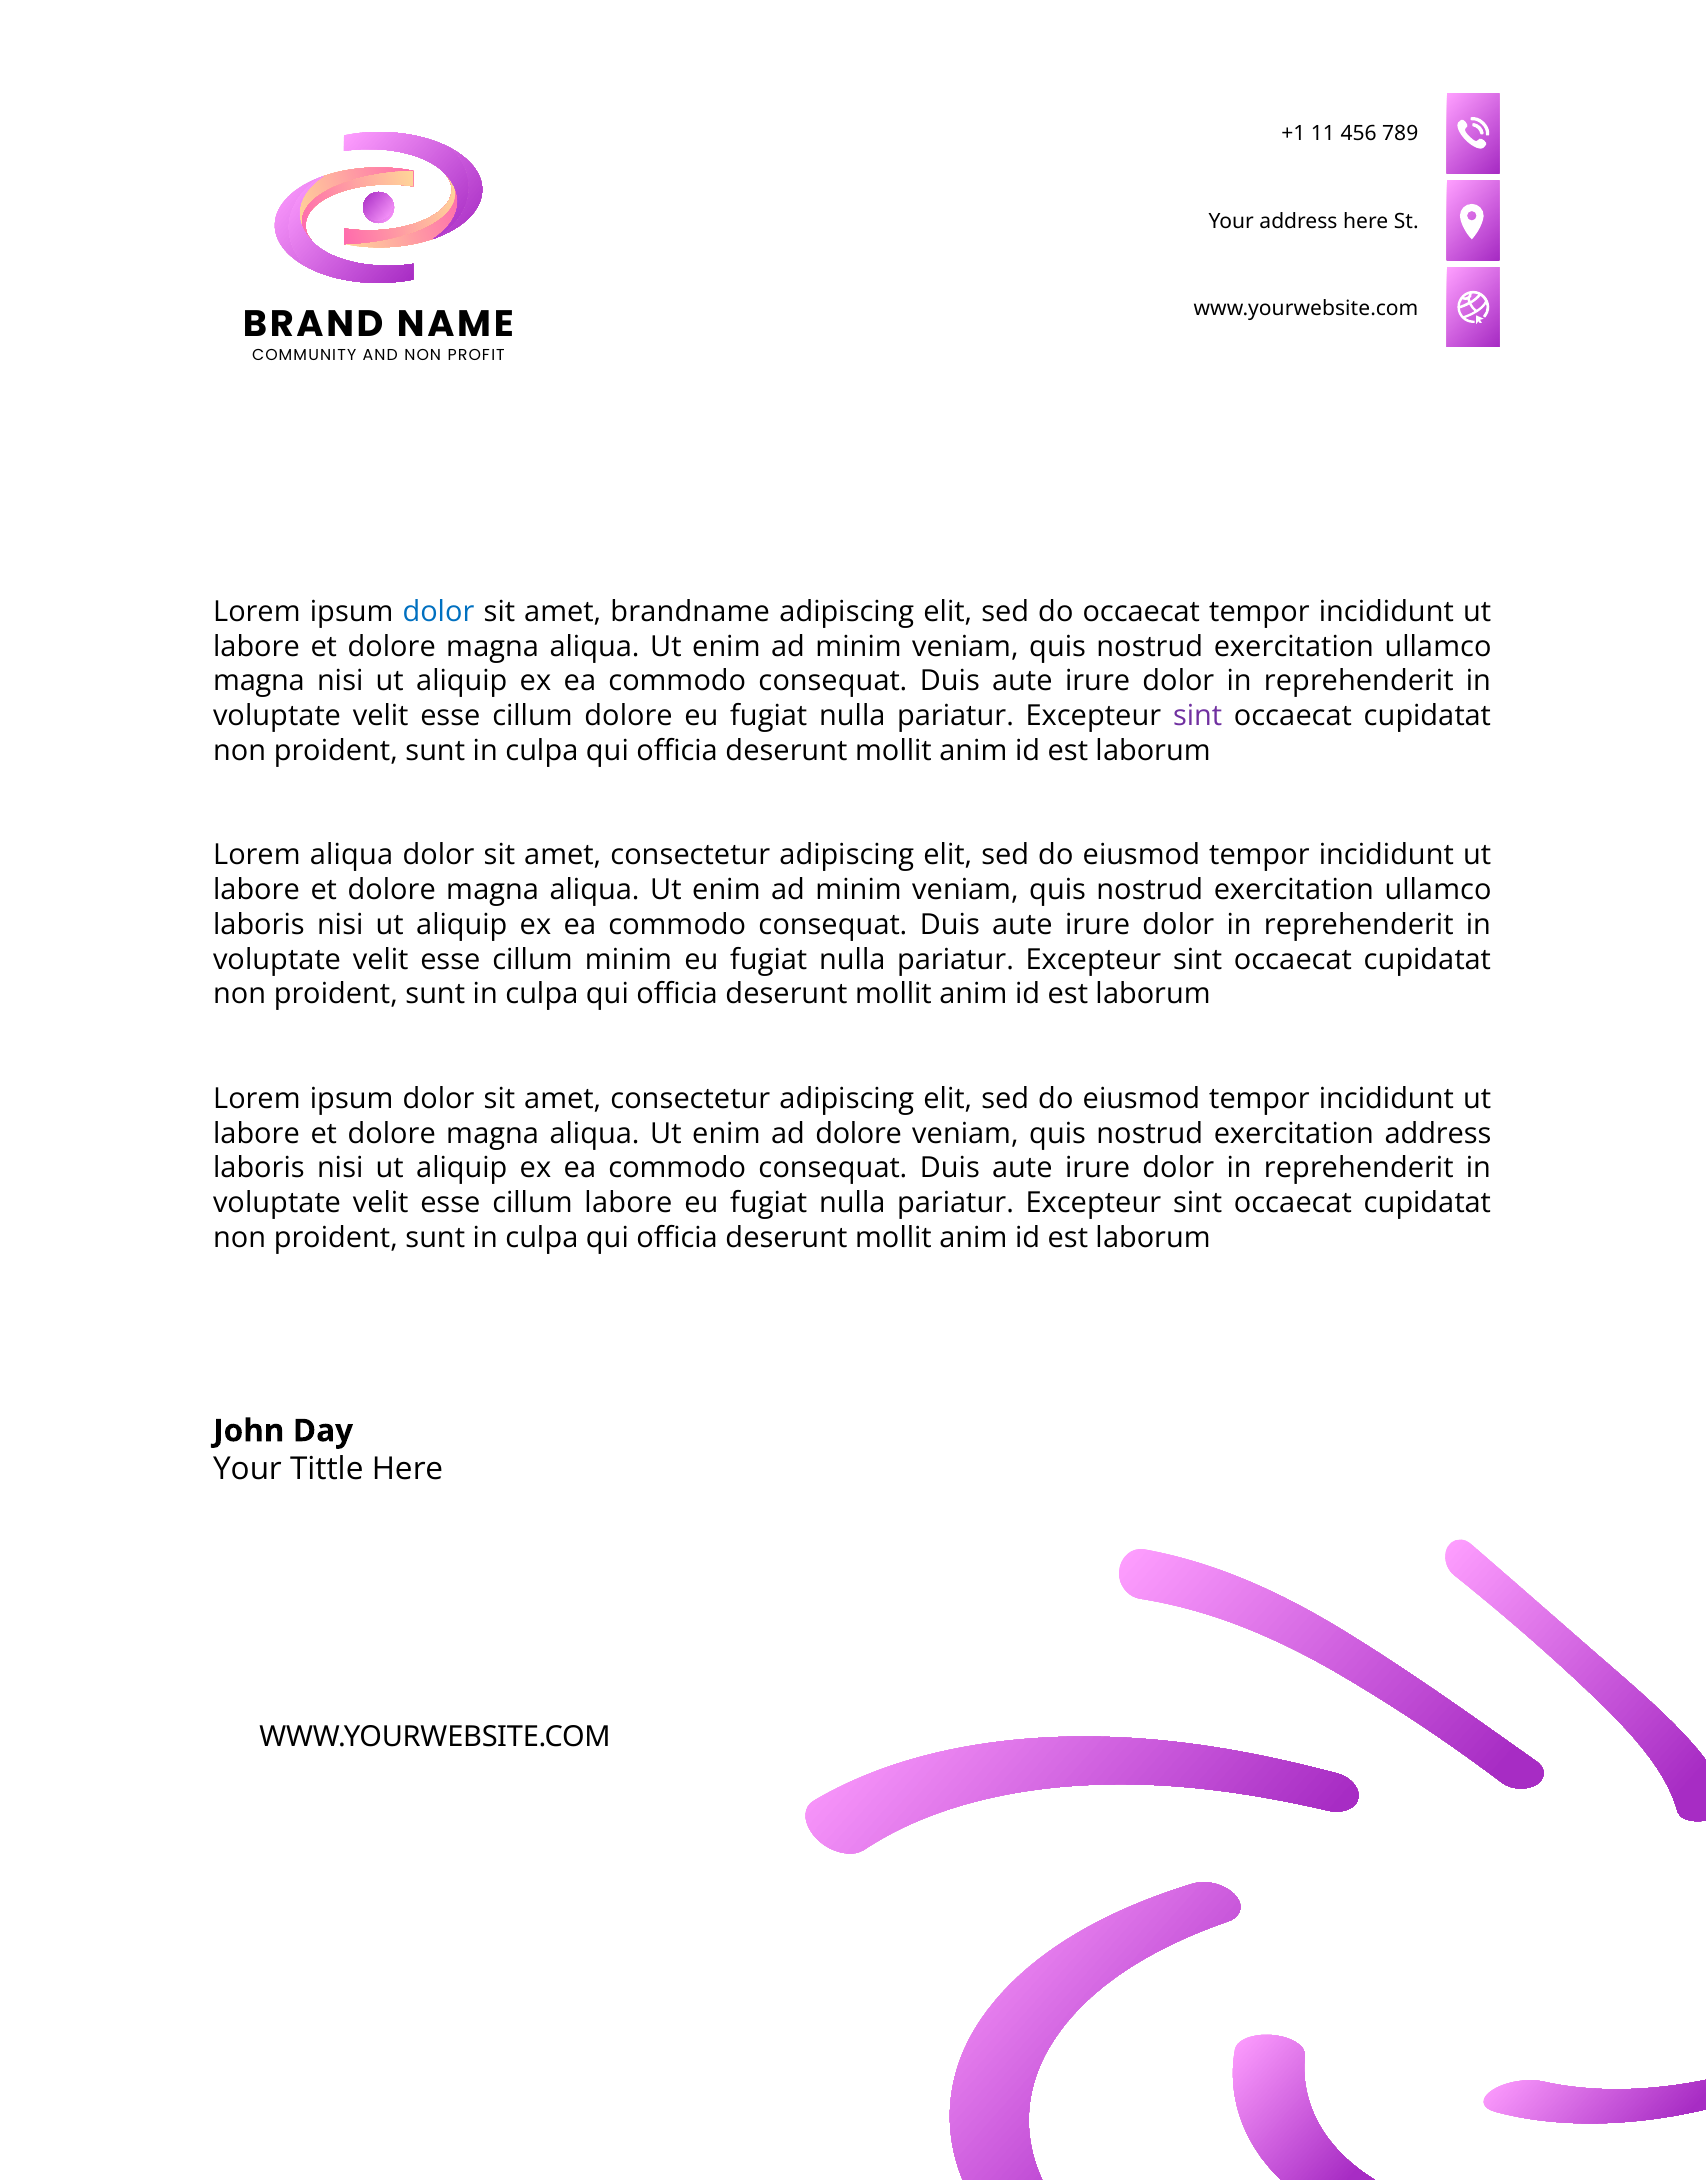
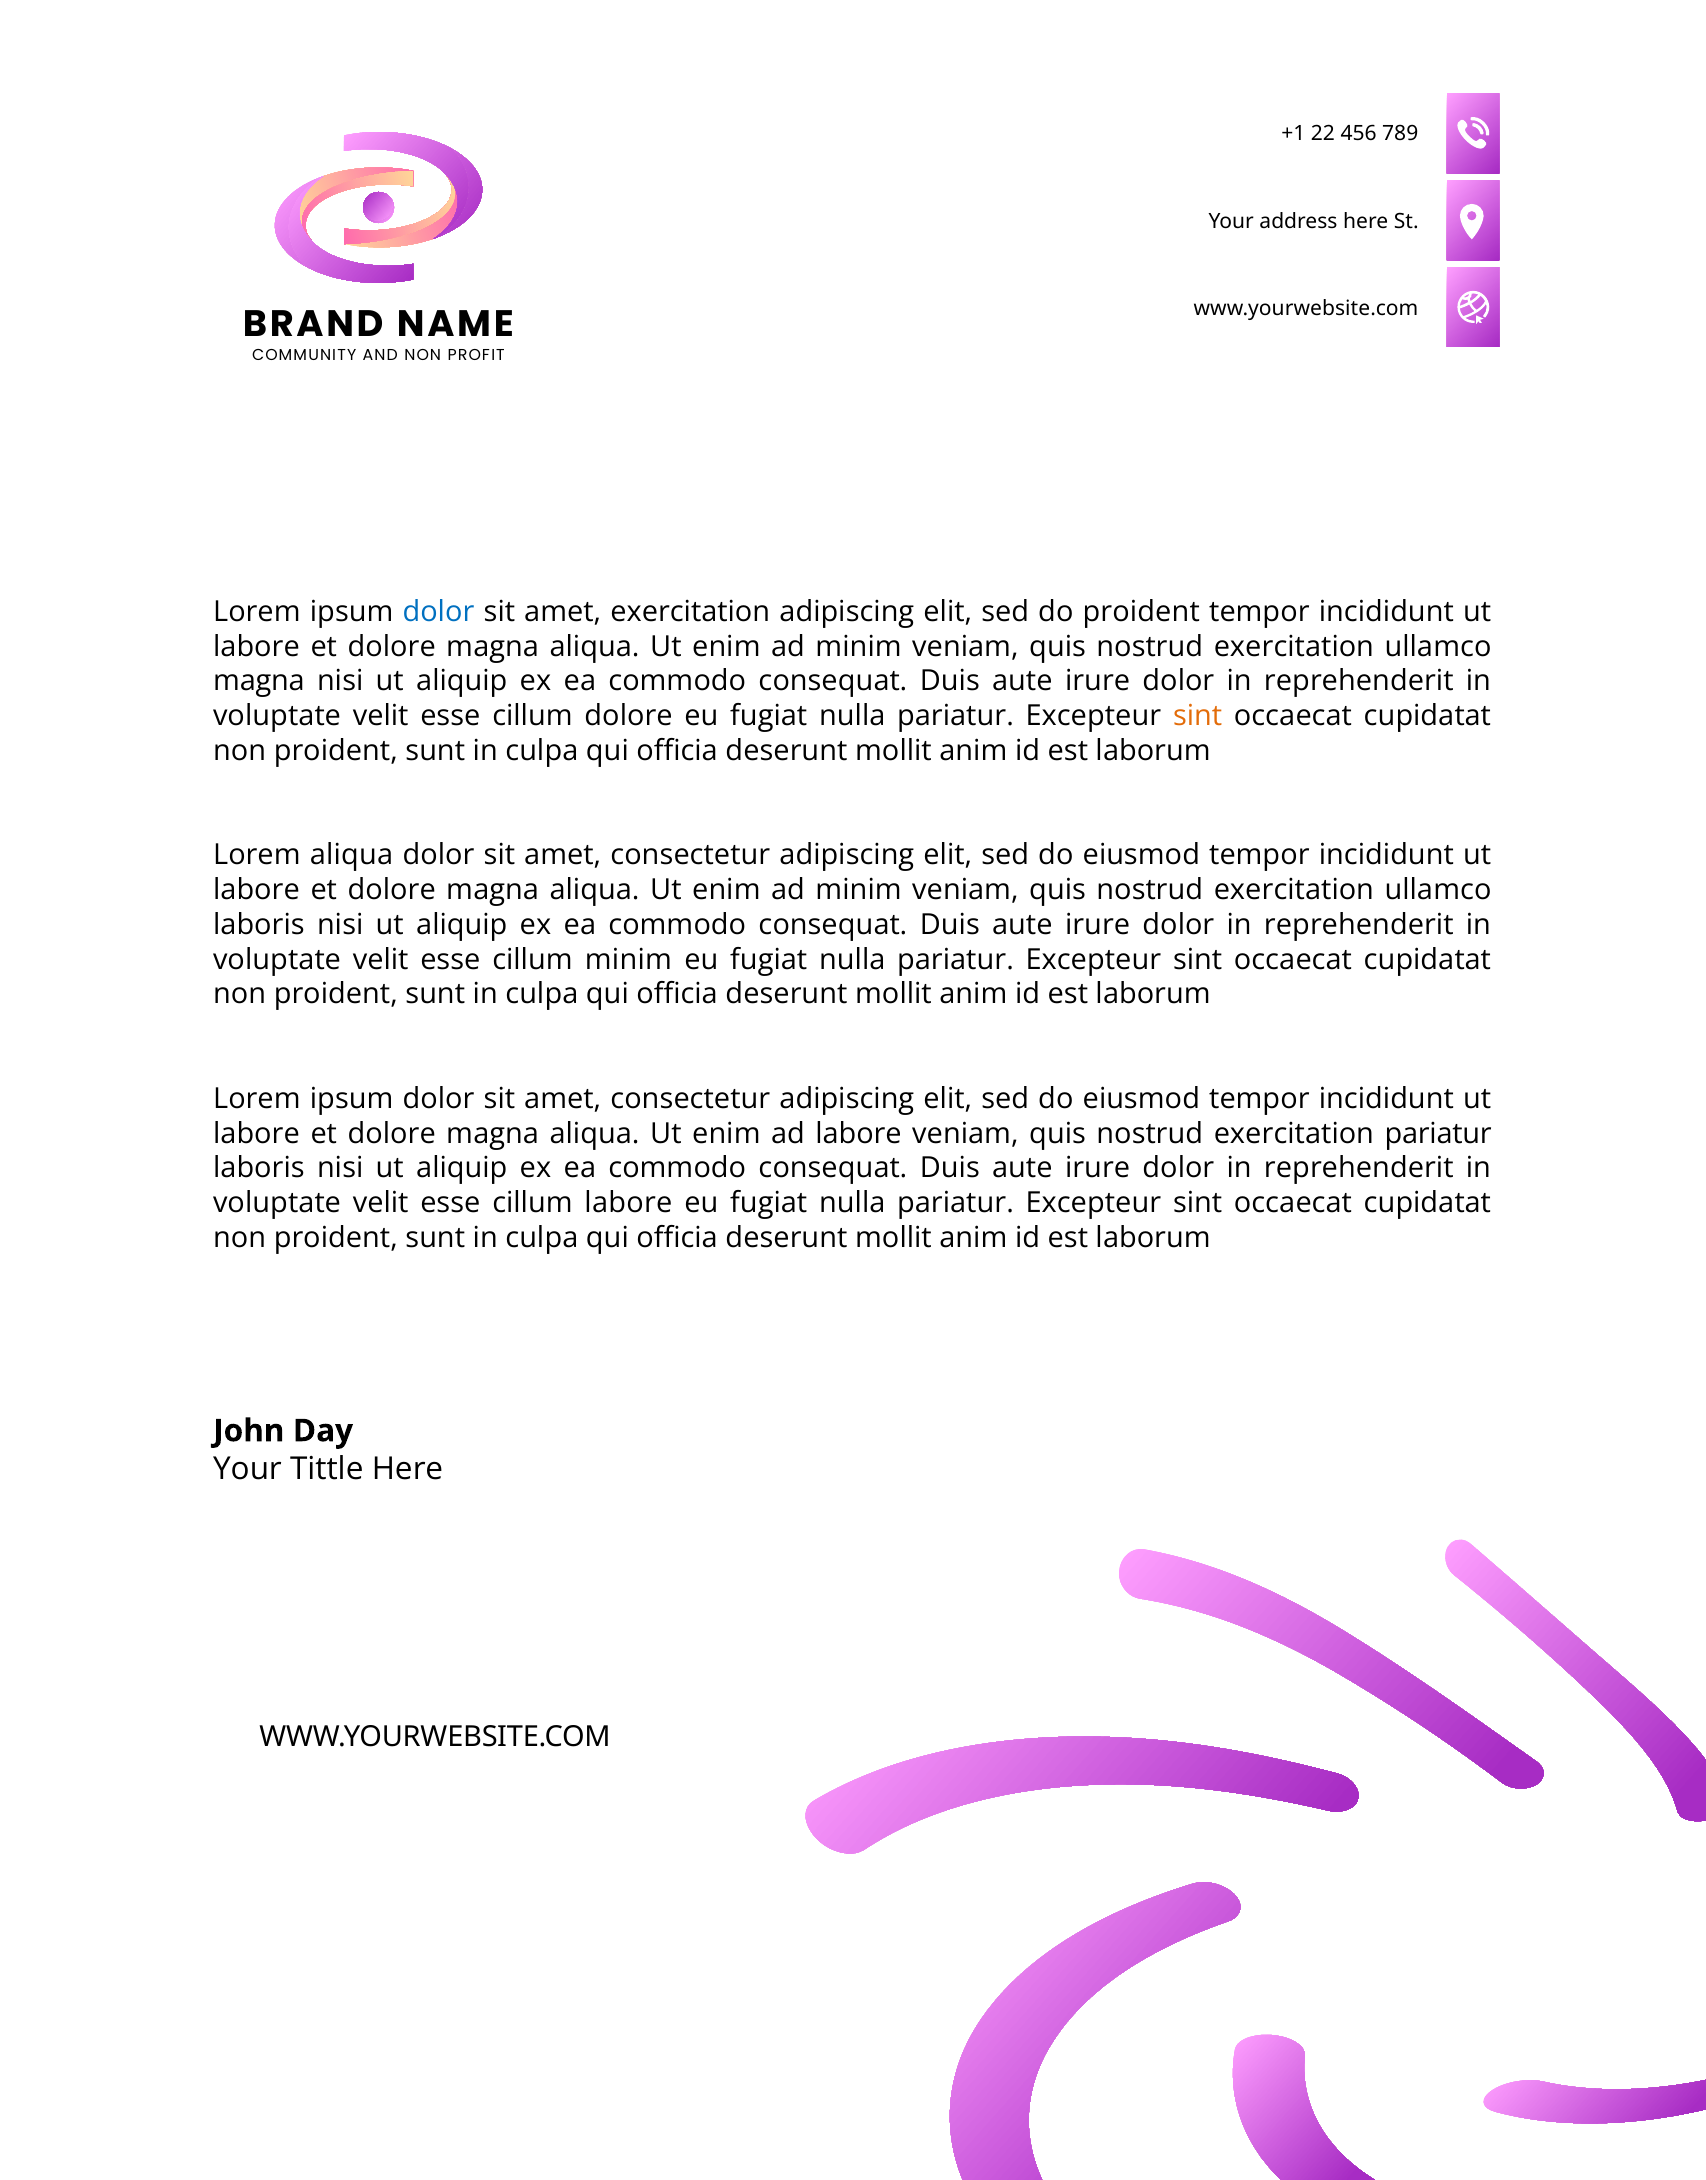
11: 11 -> 22
amet brandname: brandname -> exercitation
do occaecat: occaecat -> proident
sint at (1198, 716) colour: purple -> orange
ad dolore: dolore -> labore
exercitation address: address -> pariatur
